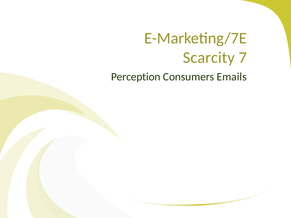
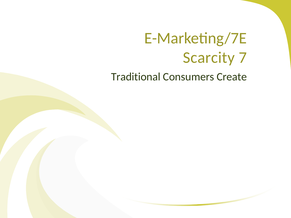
Perception: Perception -> Traditional
Emails: Emails -> Create
